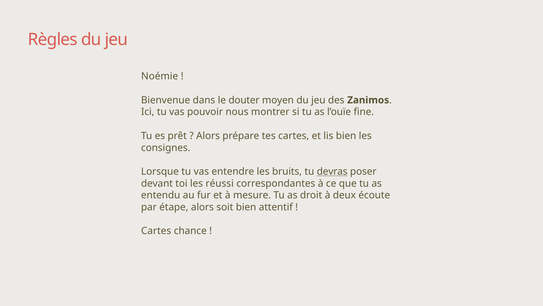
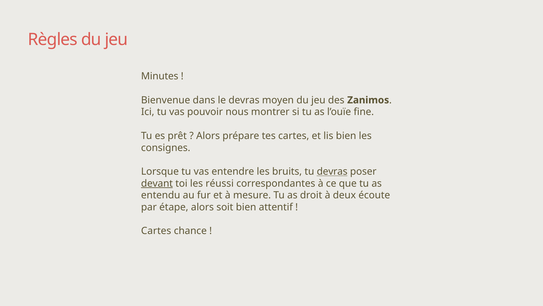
Noémie: Noémie -> Minutes
le douter: douter -> devras
devant underline: none -> present
